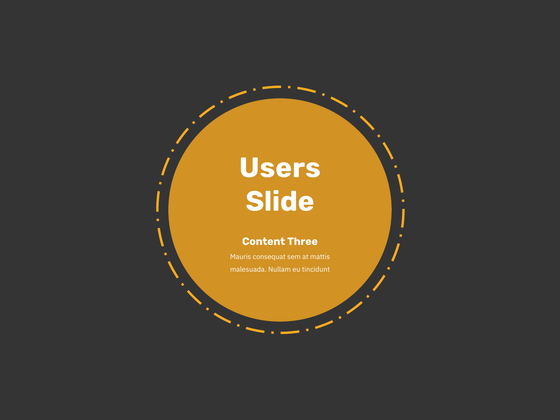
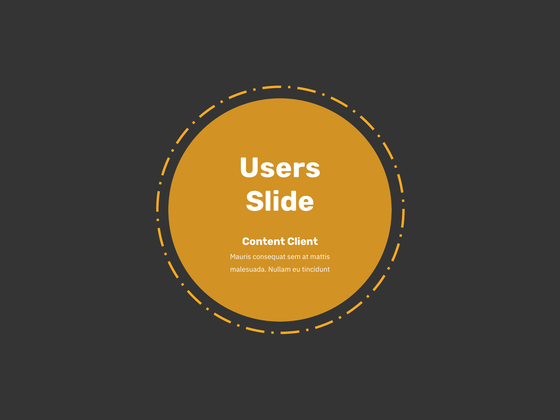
Three: Three -> Client
